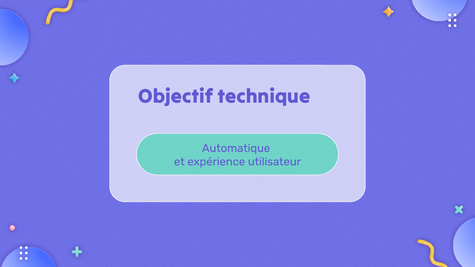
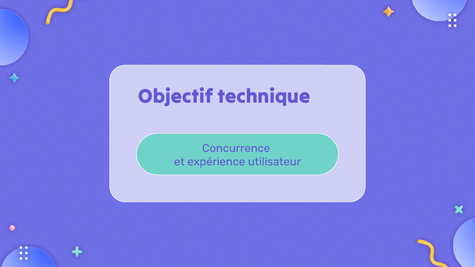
Automatique: Automatique -> Concurrence
